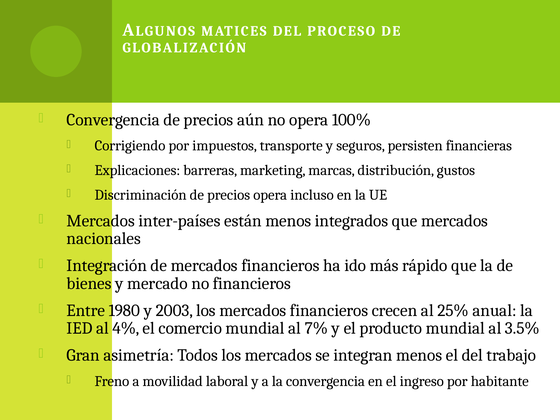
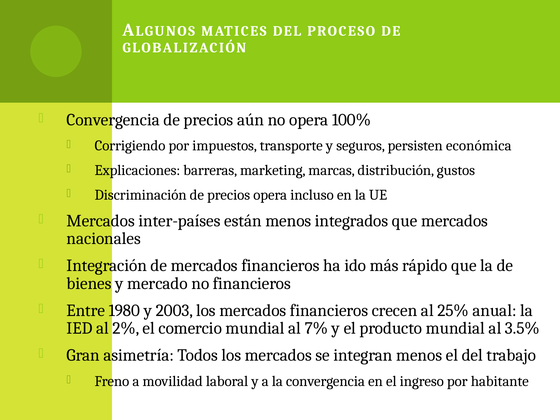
financieras: financieras -> económica
4%: 4% -> 2%
